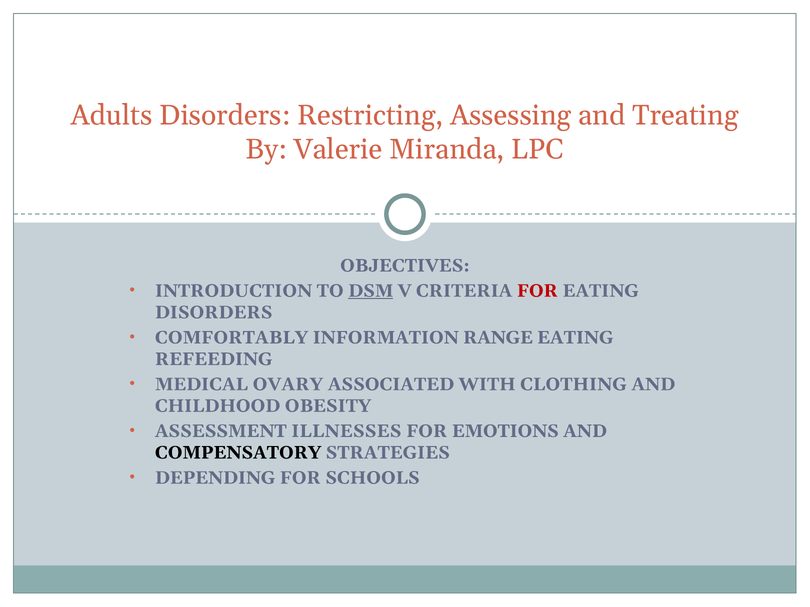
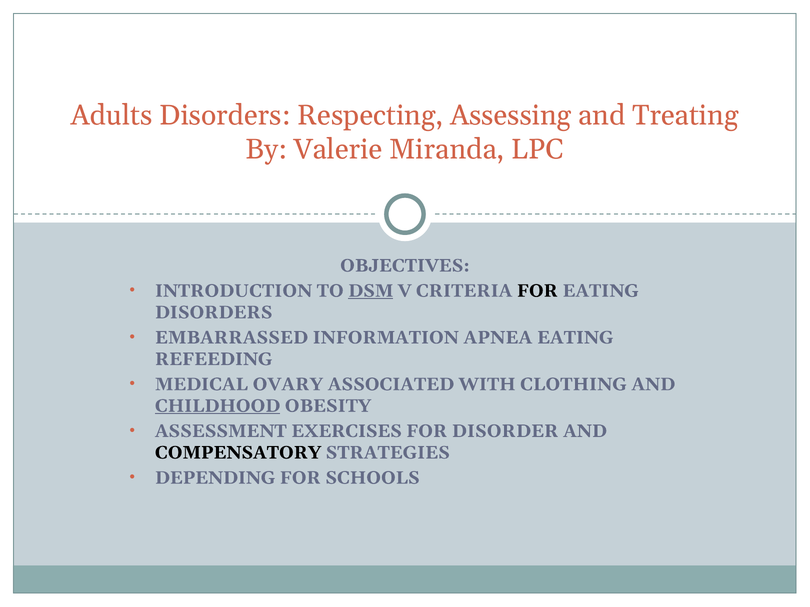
Restricting: Restricting -> Respecting
FOR at (537, 291) colour: red -> black
COMFORTABLY: COMFORTABLY -> EMBARRASSED
RANGE: RANGE -> APNEA
CHILDHOOD underline: none -> present
ILLNESSES: ILLNESSES -> EXERCISES
EMOTIONS: EMOTIONS -> DISORDER
